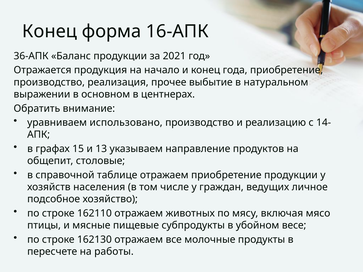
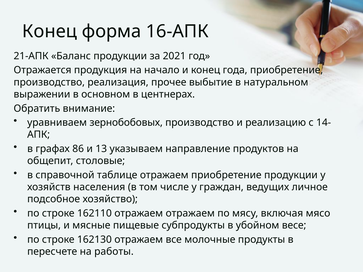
36-АПК: 36-АПК -> 21-АПК
использовано: использовано -> зернобобовых
15: 15 -> 86
отражаем животных: животных -> отражаем
